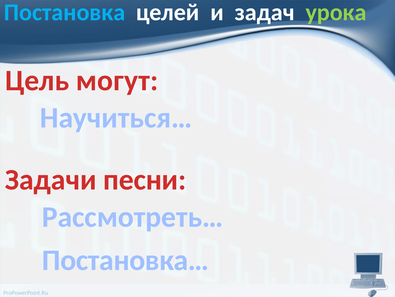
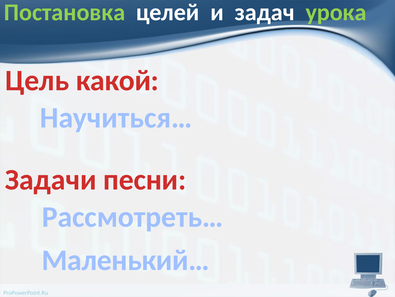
Постановка colour: light blue -> light green
могут: могут -> какой
Постановка…: Постановка… -> Маленький…
